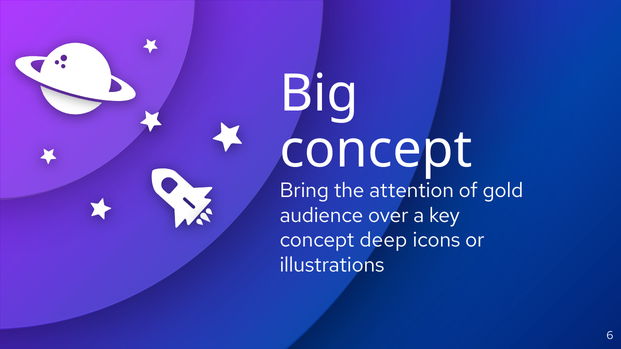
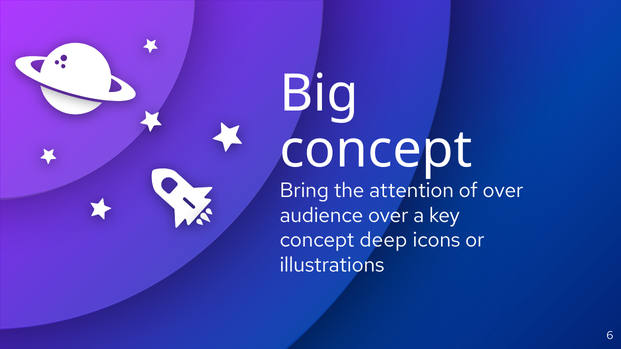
of gold: gold -> over
